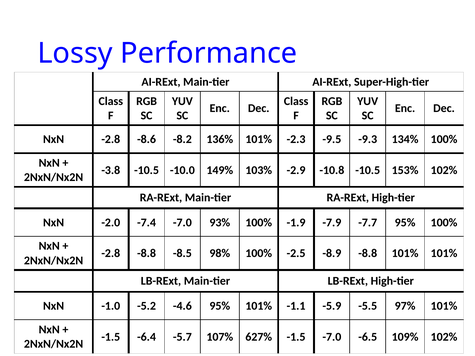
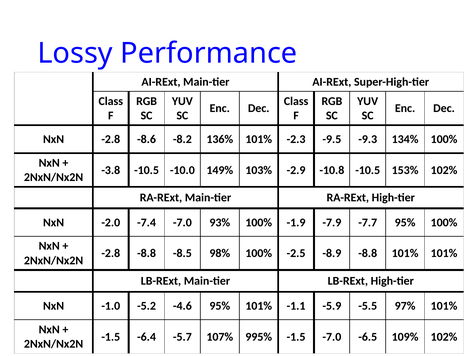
627%: 627% -> 995%
